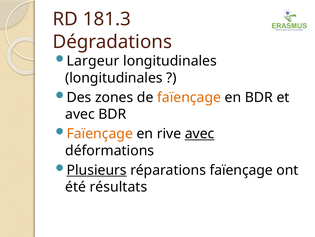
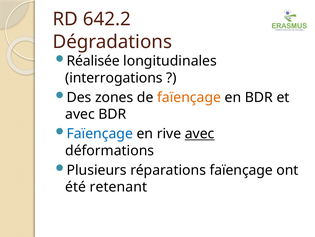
181.3: 181.3 -> 642.2
Largeur: Largeur -> Réalisée
longitudinales at (114, 78): longitudinales -> interrogations
Faïençage at (100, 133) colour: orange -> blue
Plusieurs underline: present -> none
résultats: résultats -> retenant
